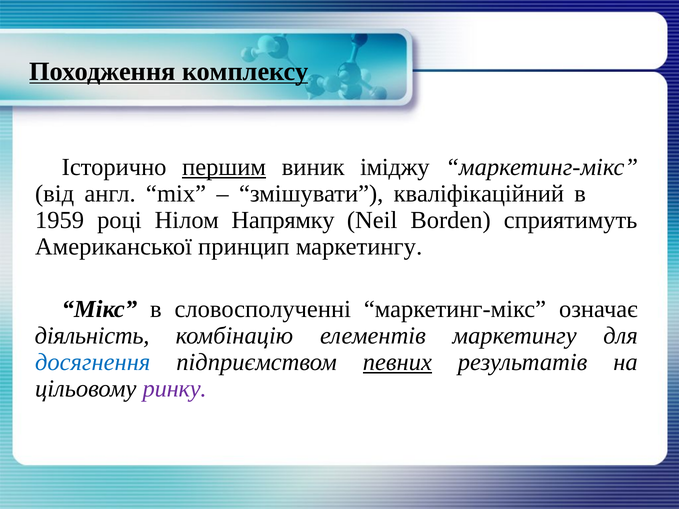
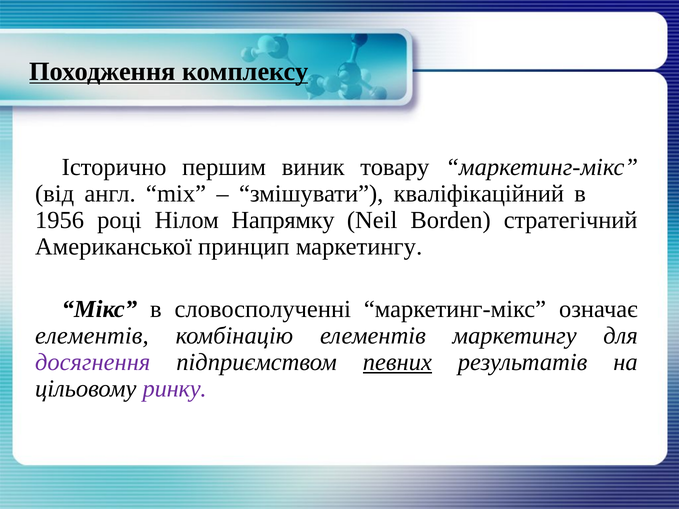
першим underline: present -> none
іміджу: іміджу -> товару
1959: 1959 -> 1956
сприятимуть: сприятимуть -> стратегічний
діяльність at (92, 336): діяльність -> елементів
досягнення colour: blue -> purple
